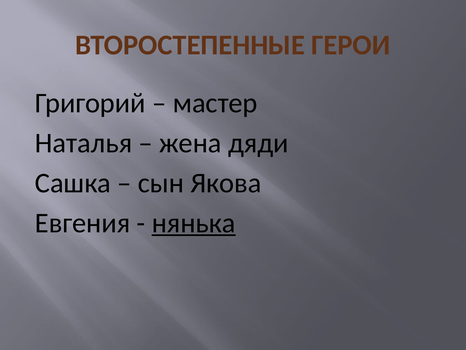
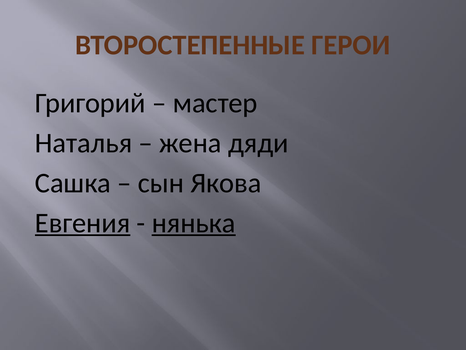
Евгения underline: none -> present
